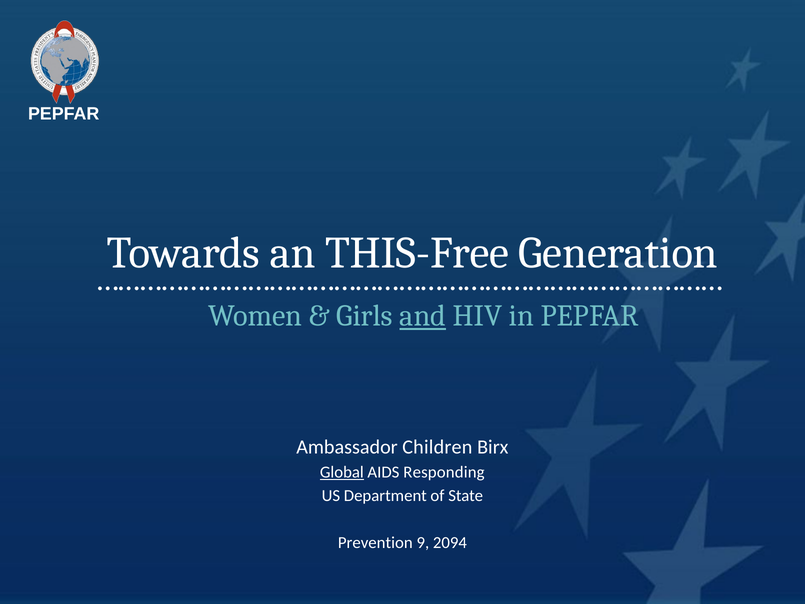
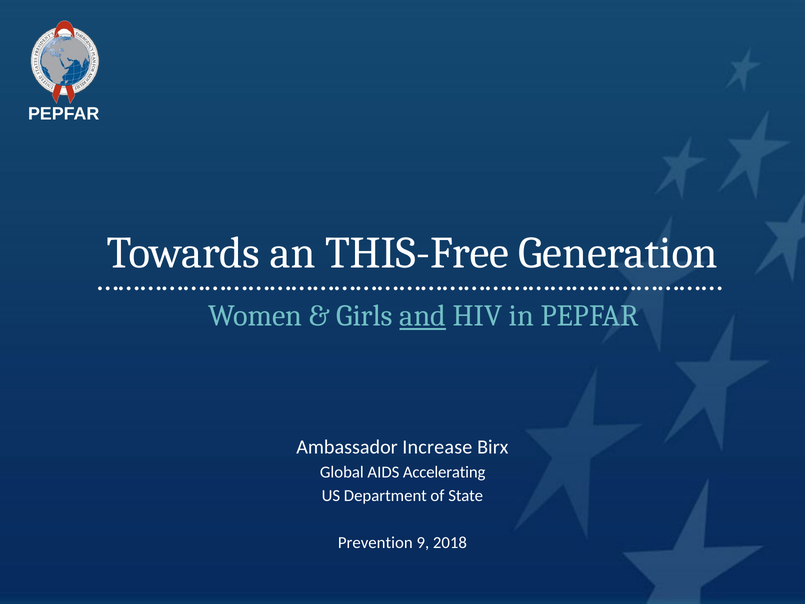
Children: Children -> Increase
Global underline: present -> none
Responding: Responding -> Accelerating
2094: 2094 -> 2018
